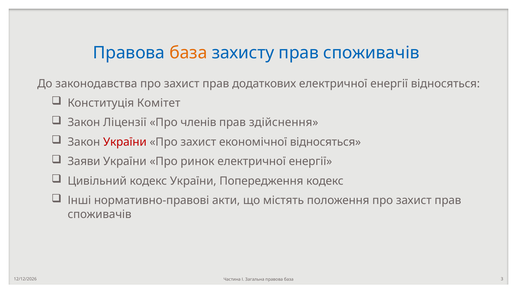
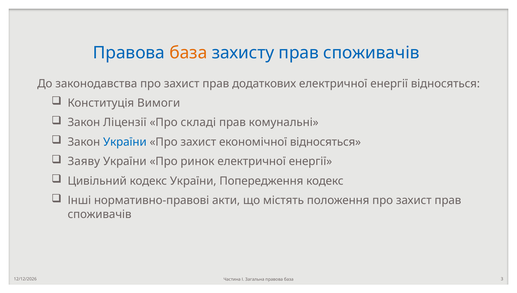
Комітет: Комітет -> Вимоги
членів: членів -> складі
здійснення: здійснення -> комунальні
України at (125, 142) colour: red -> blue
Заяви: Заяви -> Заяву
